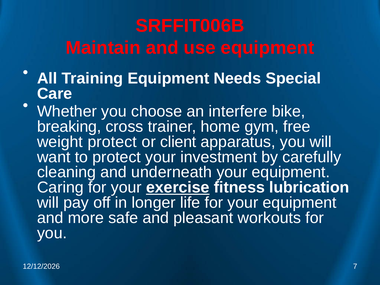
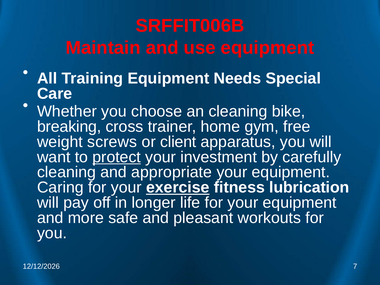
an interfere: interfere -> cleaning
weight protect: protect -> screws
protect at (117, 157) underline: none -> present
underneath: underneath -> appropriate
